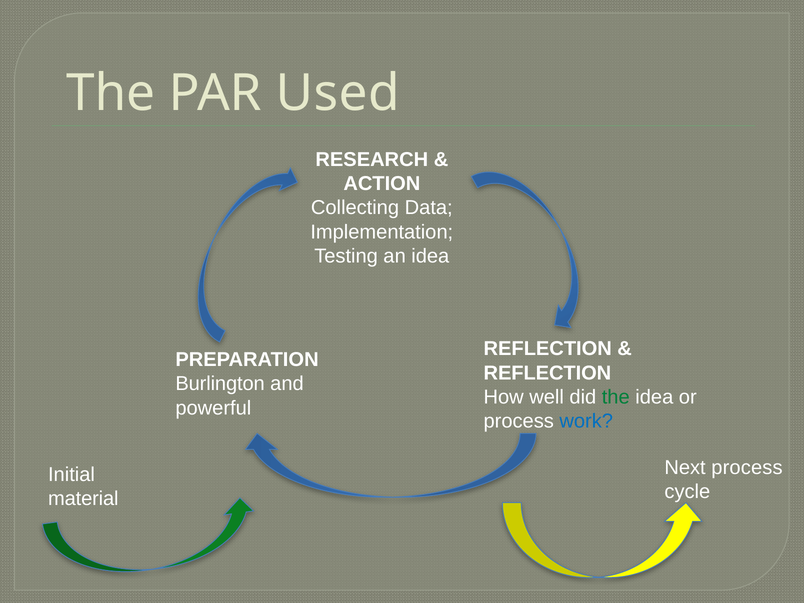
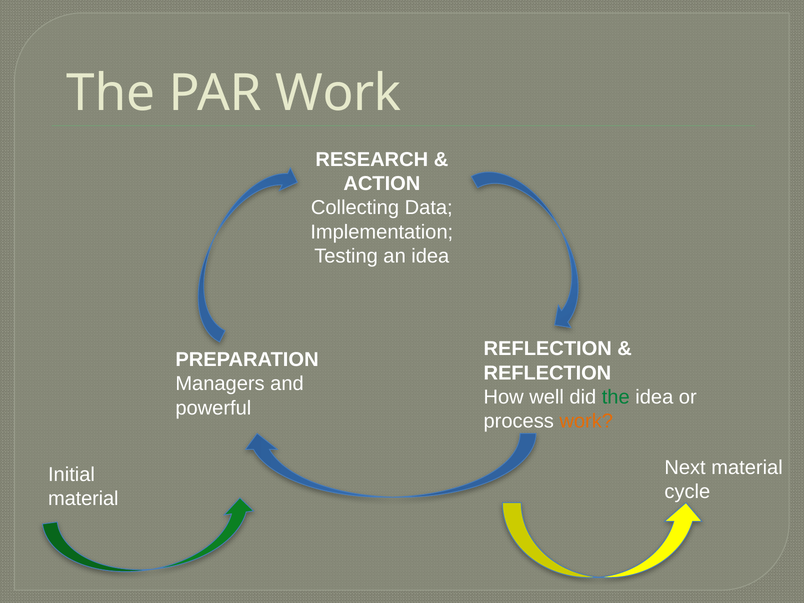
Used at (338, 93): Used -> Work
Burlington: Burlington -> Managers
work at (586, 421) colour: blue -> orange
Next process: process -> material
